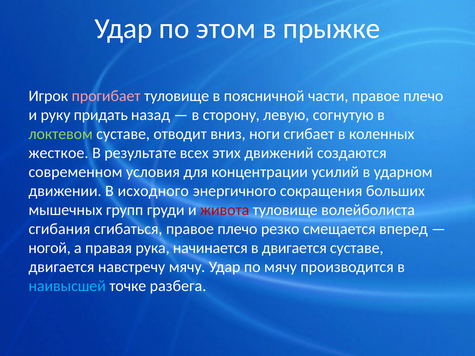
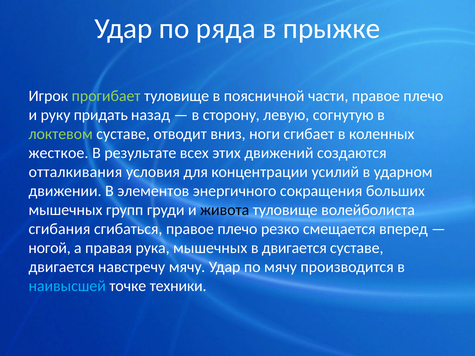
этом: этом -> ряда
прогибает colour: pink -> light green
современном: современном -> отталкивания
исходного: исходного -> элементов
живота colour: red -> black
рука начинается: начинается -> мышечных
разбега: разбега -> техники
